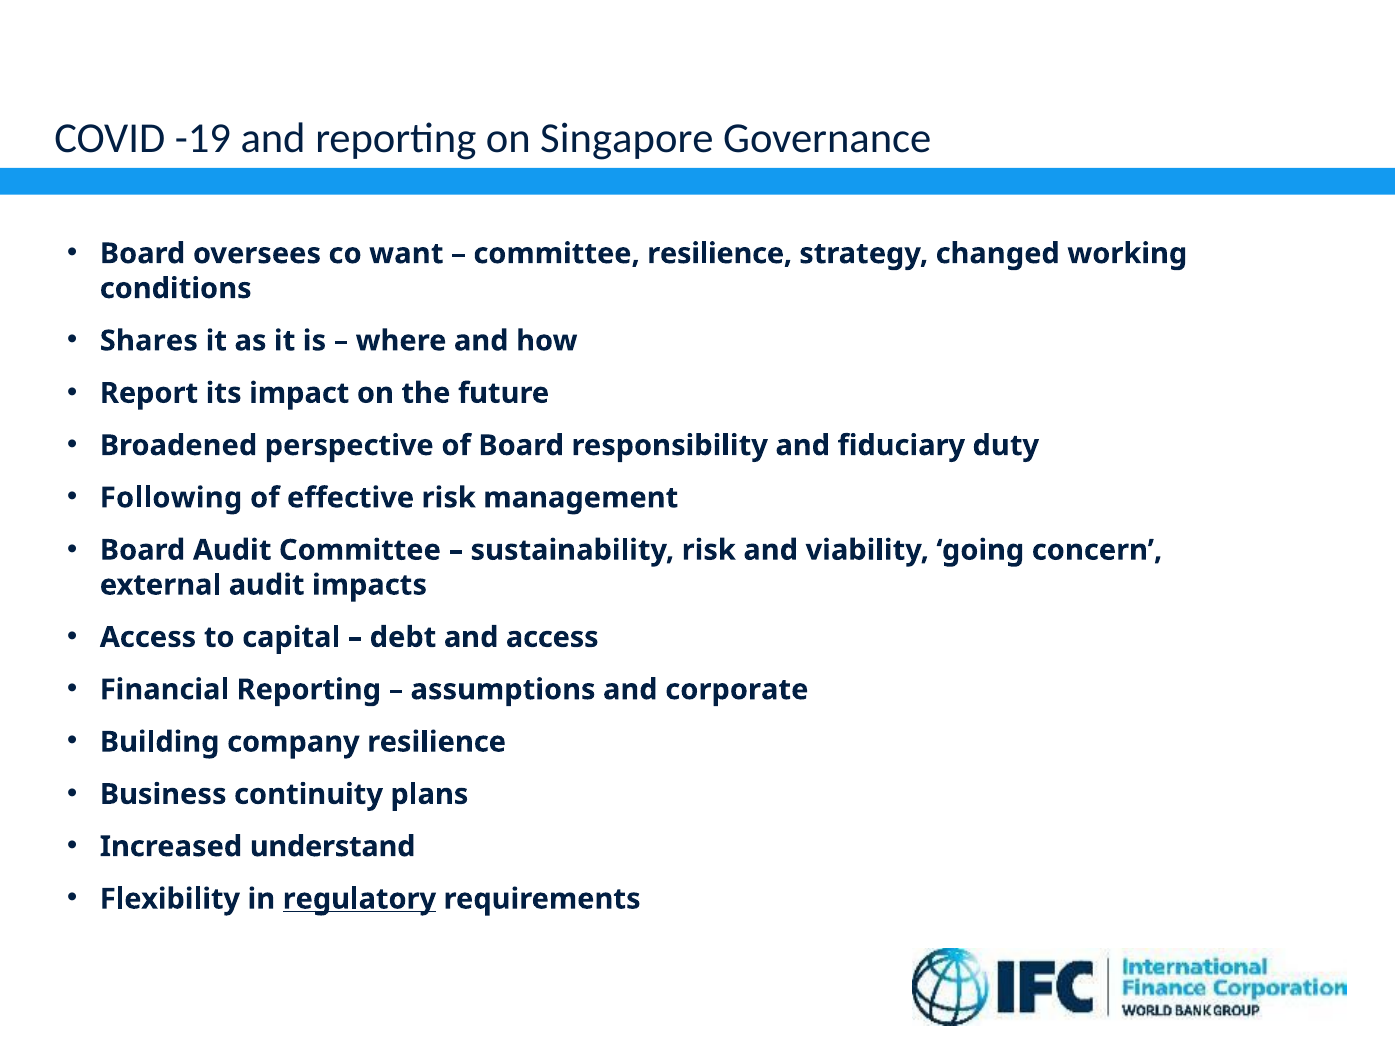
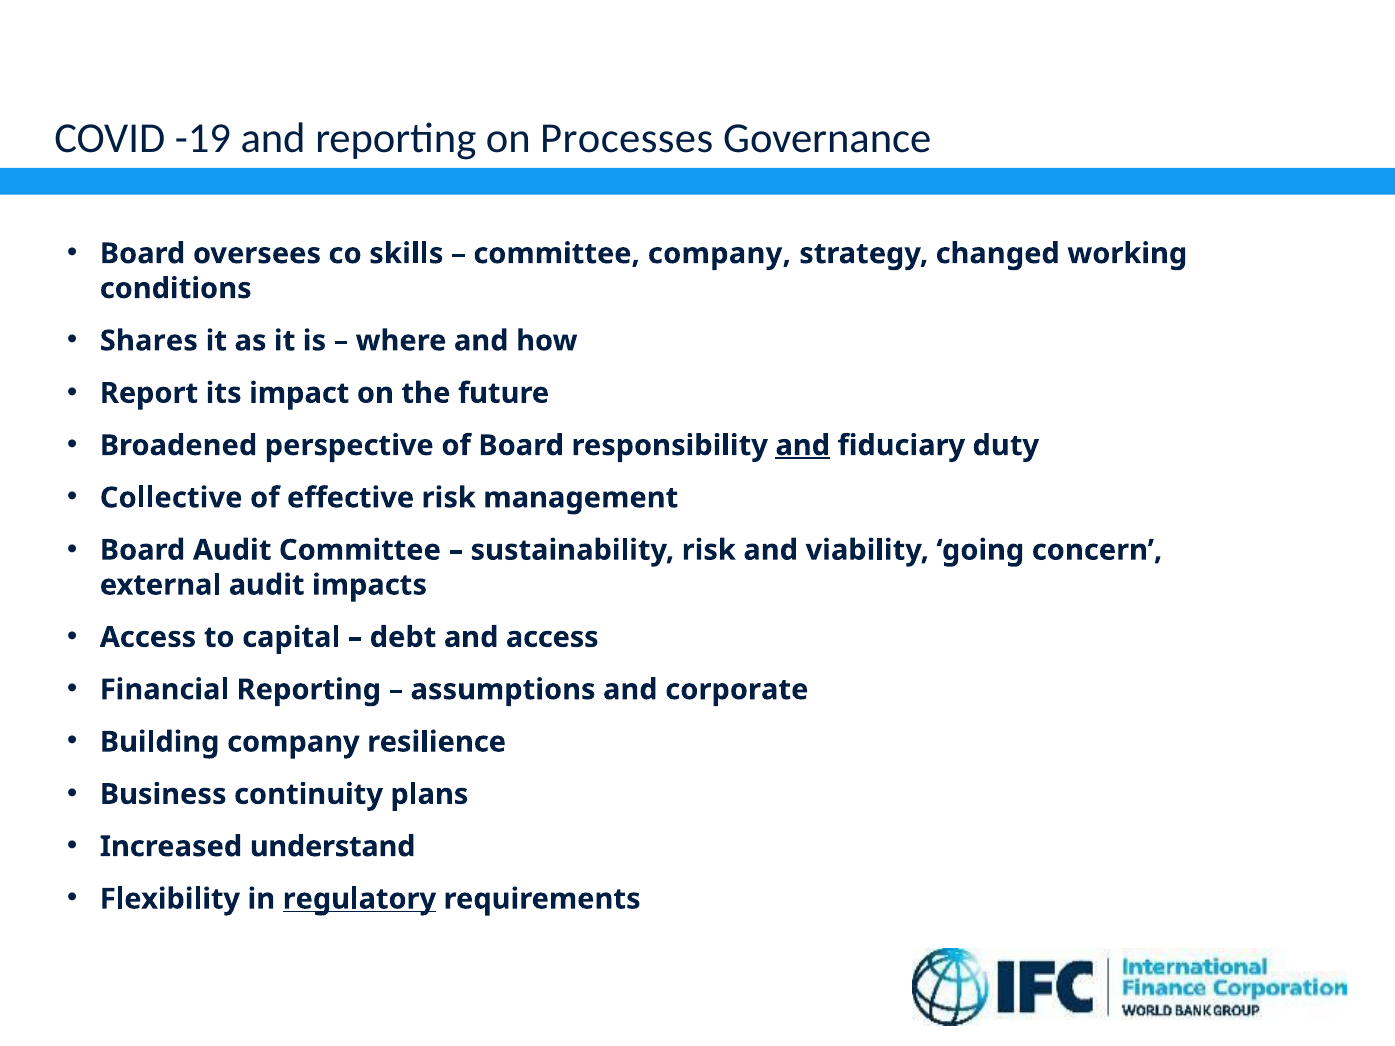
Singapore: Singapore -> Processes
want: want -> skills
committee resilience: resilience -> company
and at (803, 446) underline: none -> present
Following: Following -> Collective
